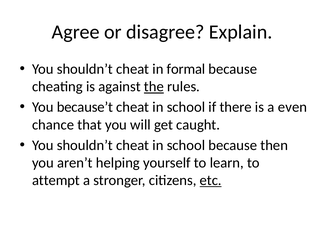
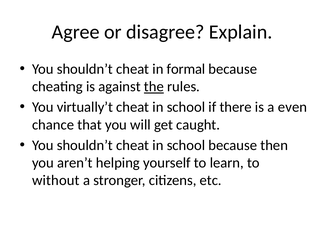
because’t: because’t -> virtually’t
attempt: attempt -> without
etc underline: present -> none
